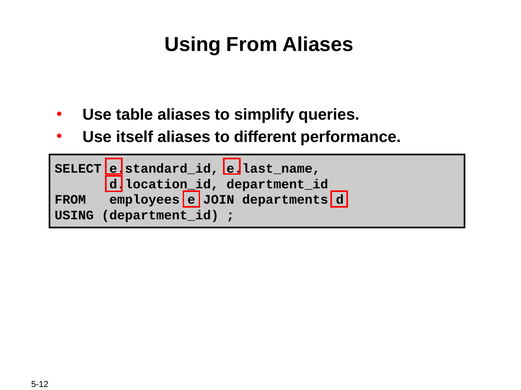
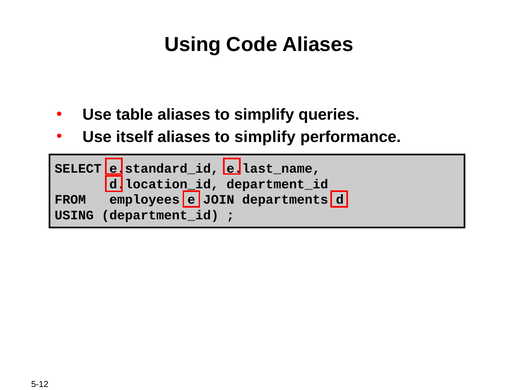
Using From: From -> Code
different at (265, 137): different -> simplify
